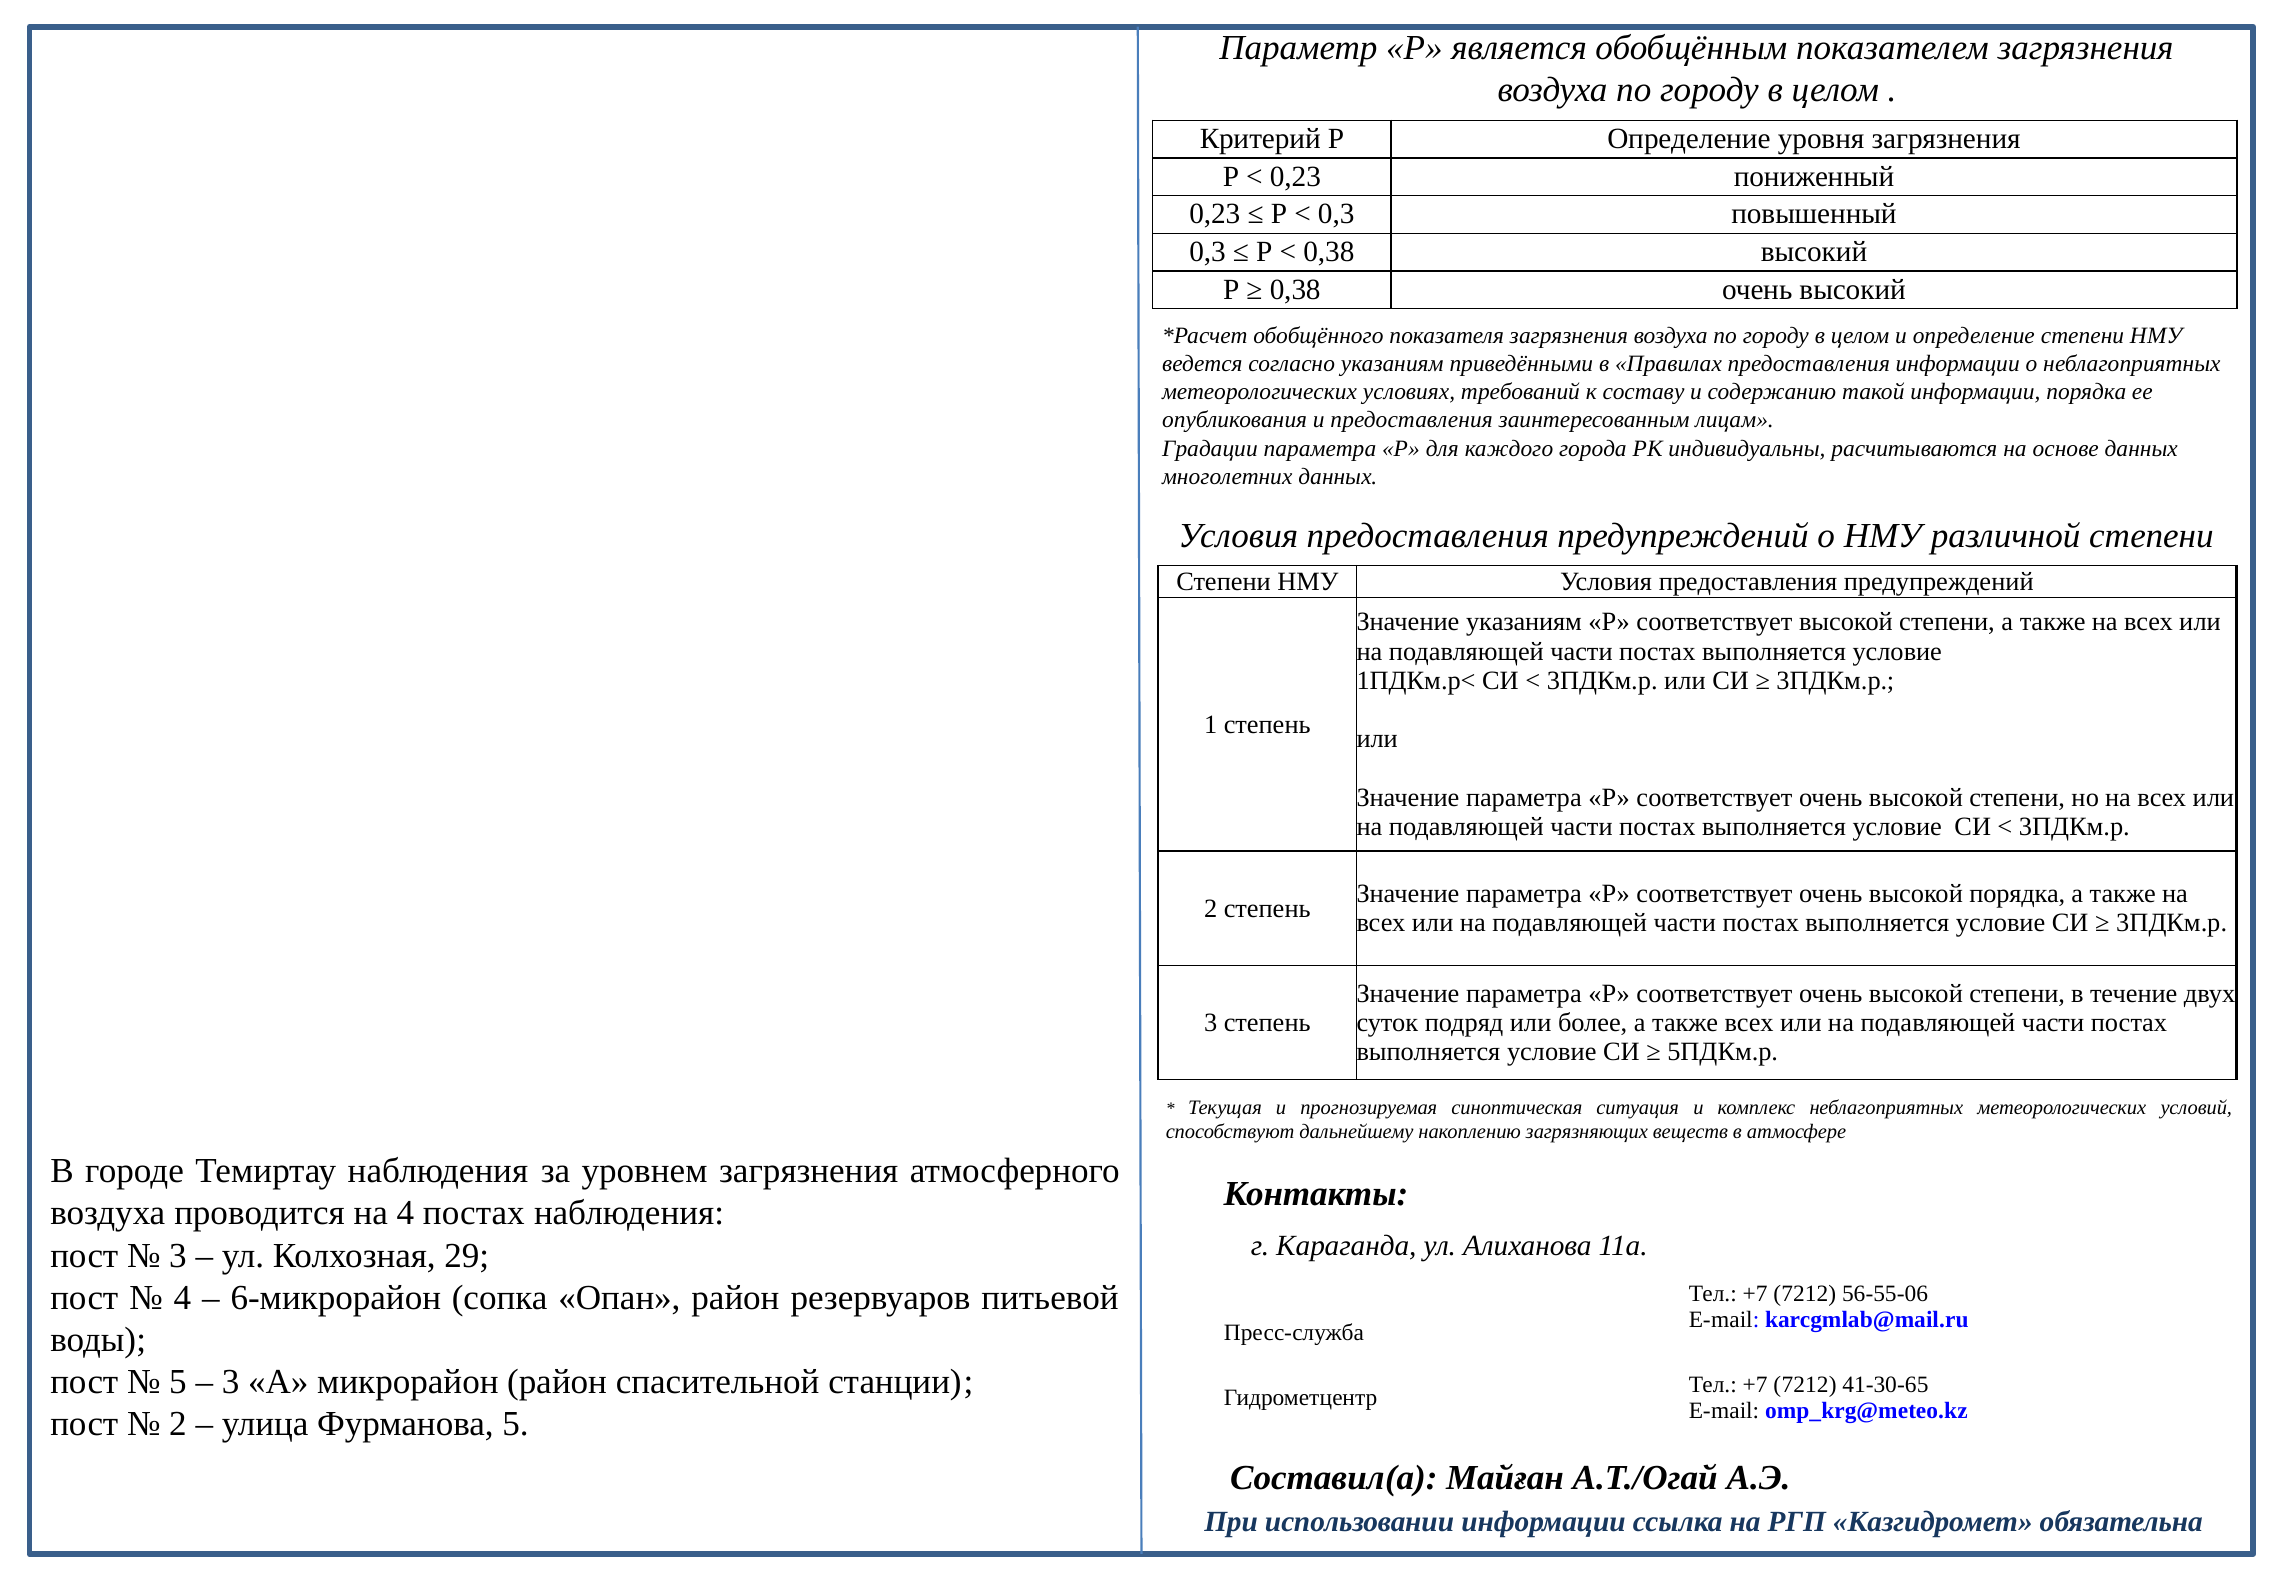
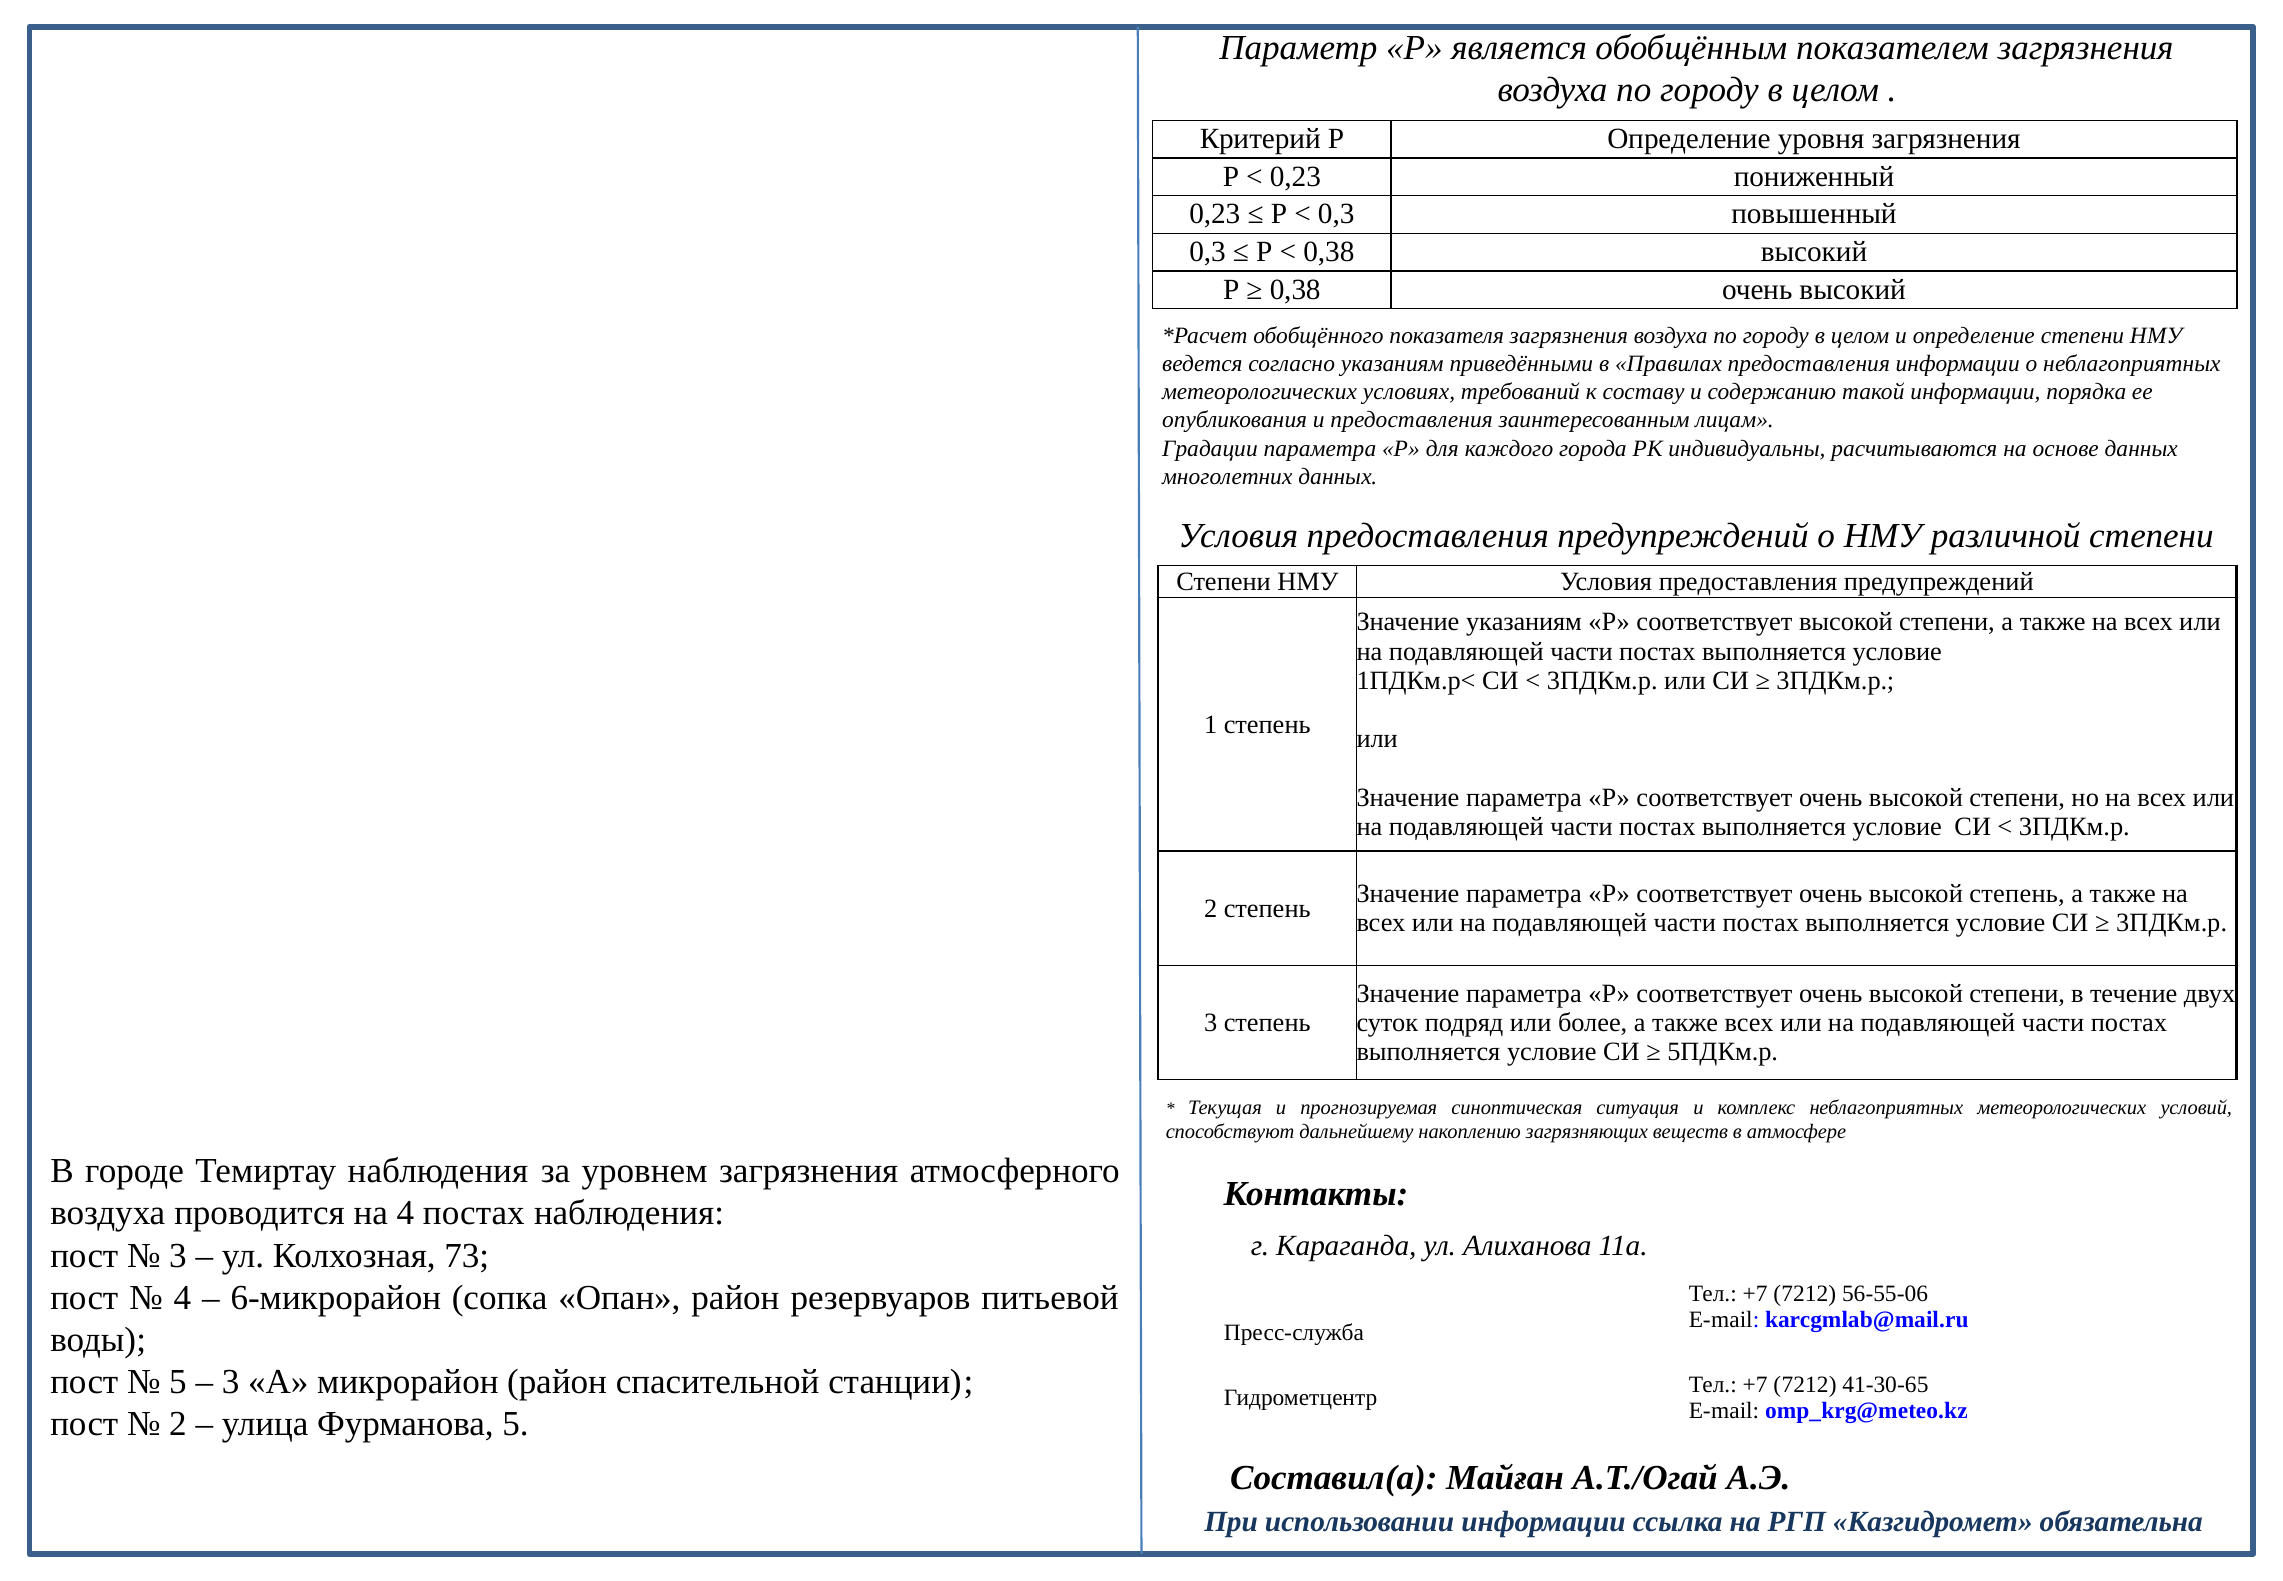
высокой порядка: порядка -> степень
29: 29 -> 73
